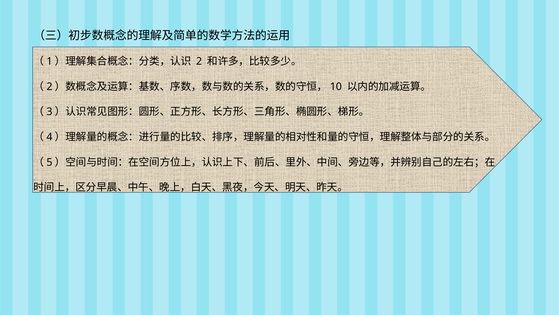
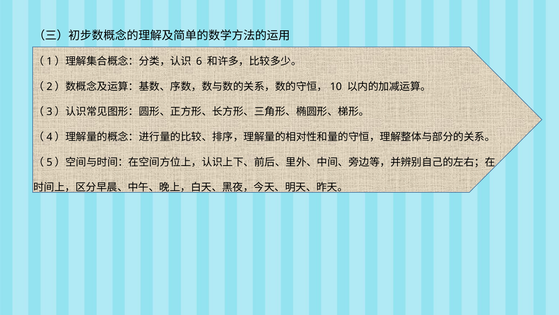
2: 2 -> 6
